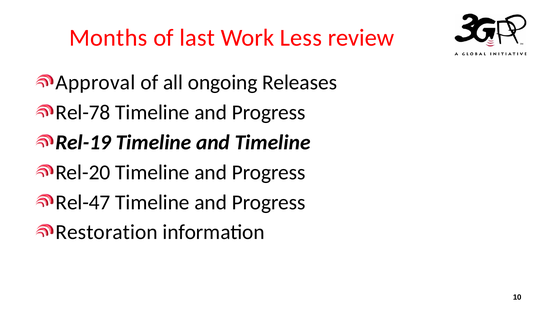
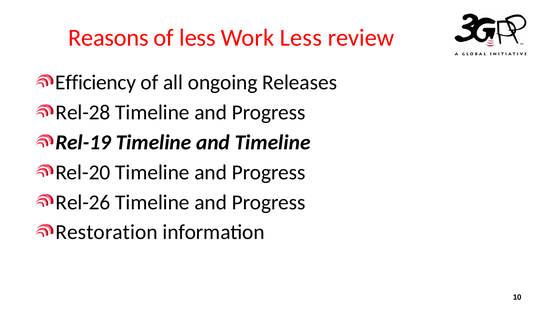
Months: Months -> Reasons
of last: last -> less
Approval: Approval -> Efficiency
Rel-78: Rel-78 -> Rel-28
Rel-47: Rel-47 -> Rel-26
